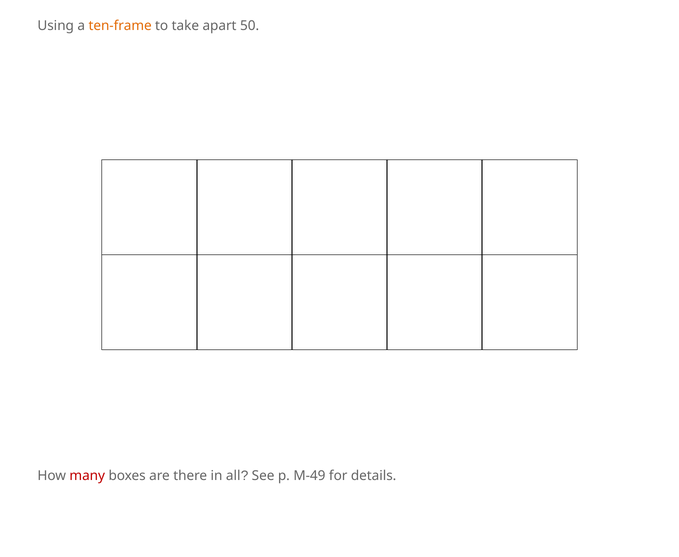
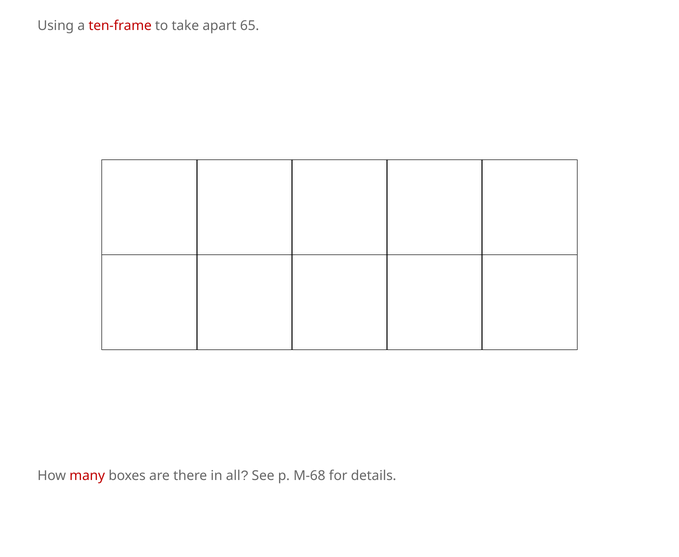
ten-frame colour: orange -> red
50: 50 -> 65
M-49: M-49 -> M-68
